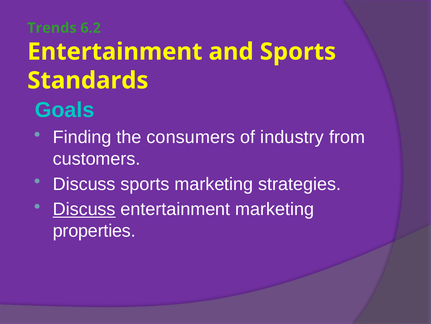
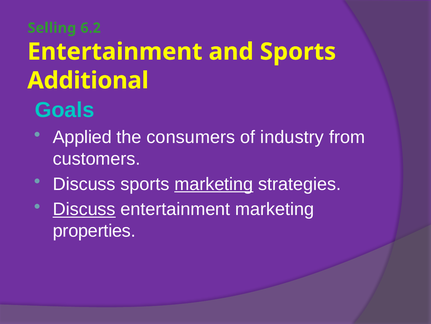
Trends: Trends -> Selling
Standards: Standards -> Additional
Finding: Finding -> Applied
marketing at (214, 184) underline: none -> present
